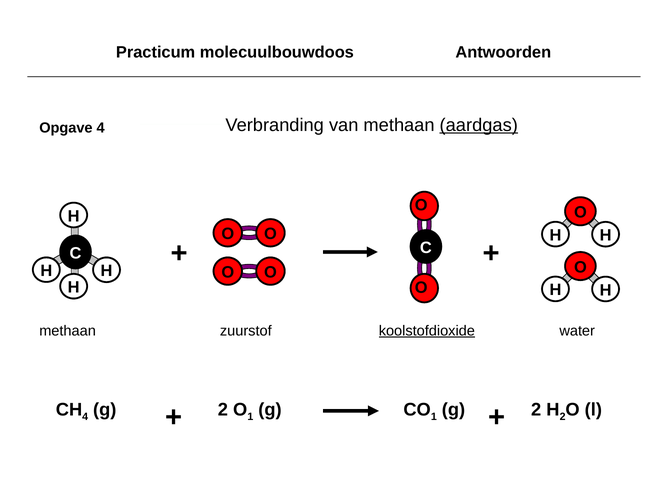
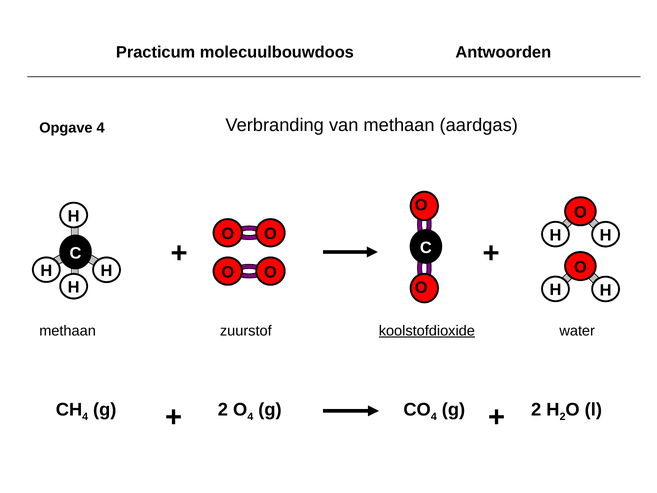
aardgas underline: present -> none
O 1: 1 -> 4
1 at (434, 417): 1 -> 4
